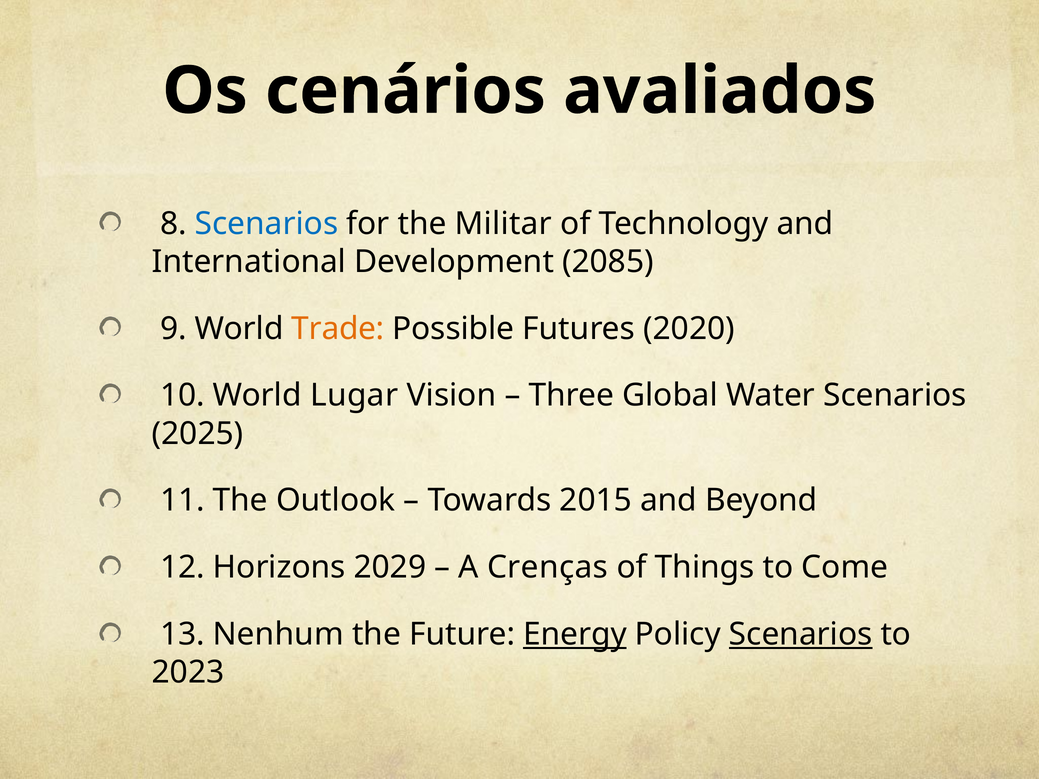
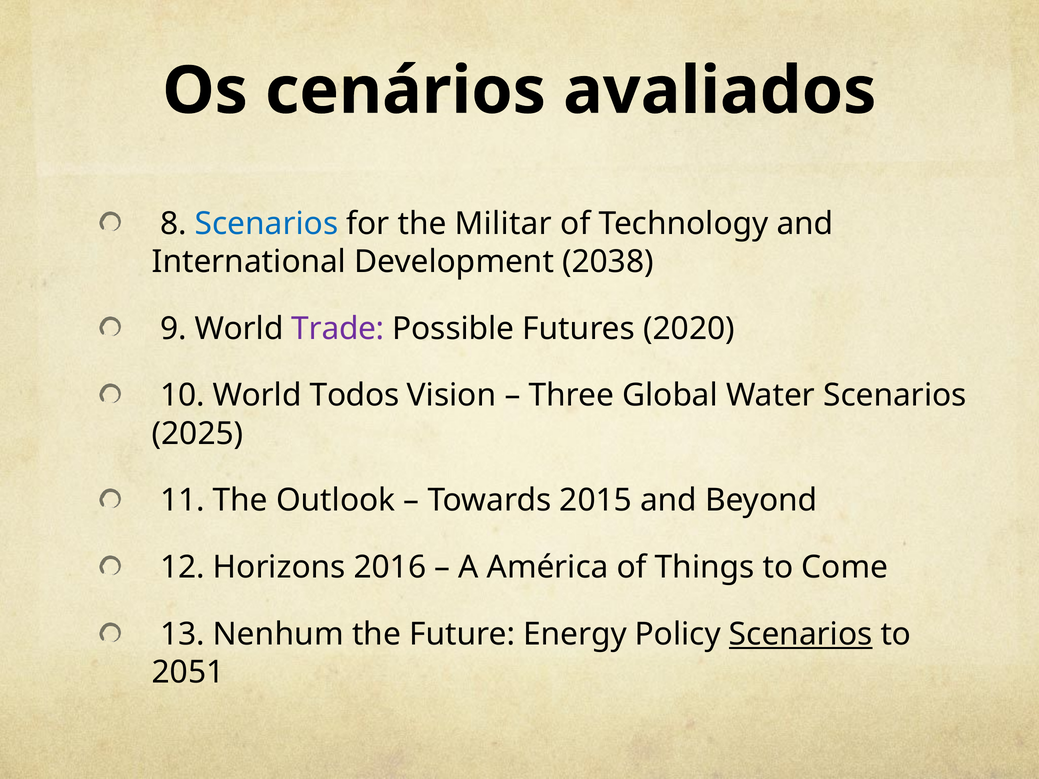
2085: 2085 -> 2038
Trade colour: orange -> purple
Lugar: Lugar -> Todos
2029: 2029 -> 2016
Crenças: Crenças -> América
Energy underline: present -> none
2023: 2023 -> 2051
